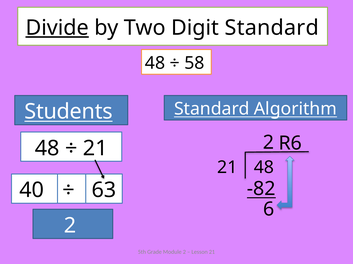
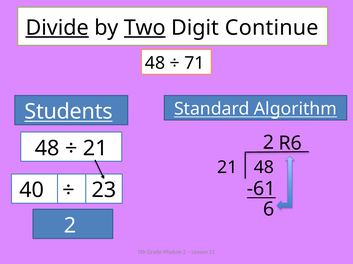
Two underline: none -> present
Digit Standard: Standard -> Continue
58: 58 -> 71
-82: -82 -> -61
63: 63 -> 23
